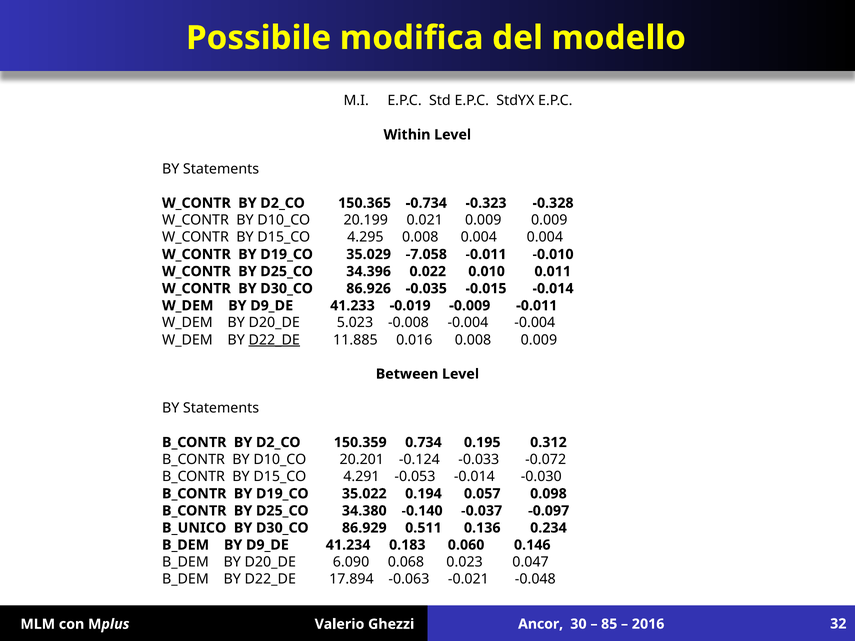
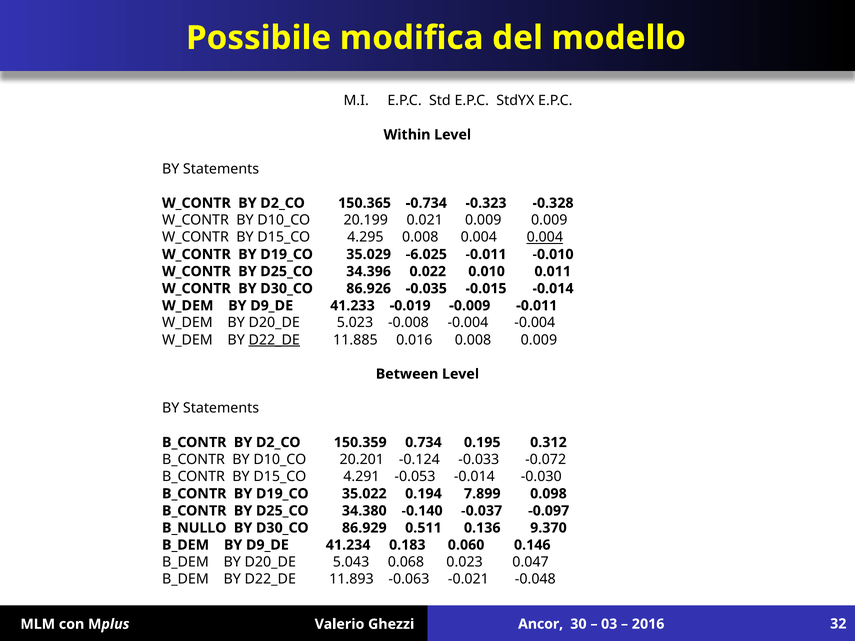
0.004 at (545, 237) underline: none -> present
-7.058: -7.058 -> -6.025
0.057: 0.057 -> 7.899
B_UNICO: B_UNICO -> B_NULLO
0.234: 0.234 -> 9.370
6.090: 6.090 -> 5.043
17.894: 17.894 -> 11.893
85: 85 -> 03
